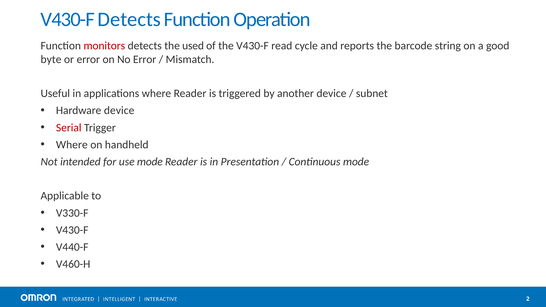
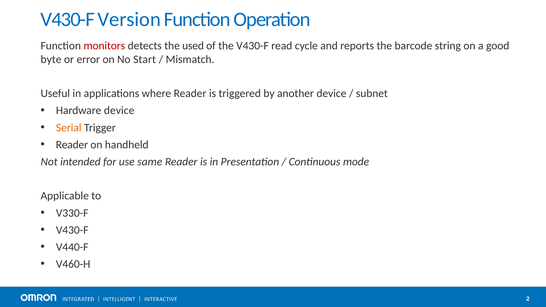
V430-F Detects: Detects -> Version
No Error: Error -> Start
Serial colour: red -> orange
Where at (72, 145): Where -> Reader
use mode: mode -> same
